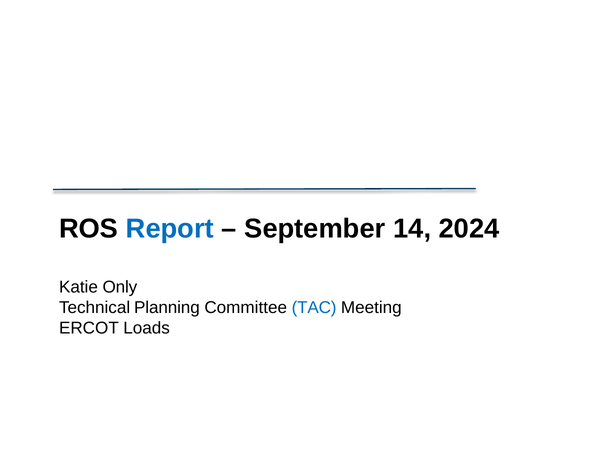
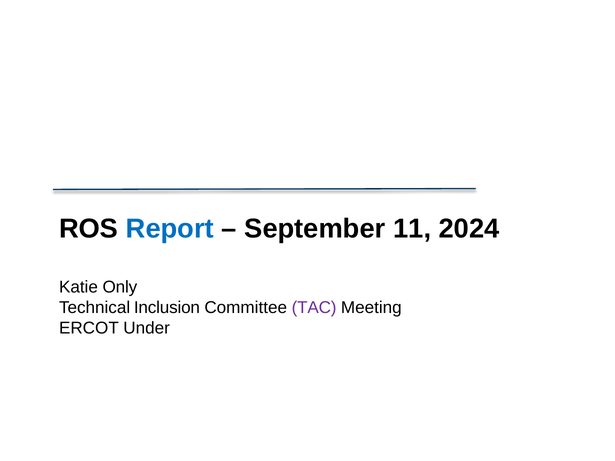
14: 14 -> 11
Planning: Planning -> Inclusion
TAC colour: blue -> purple
Loads: Loads -> Under
